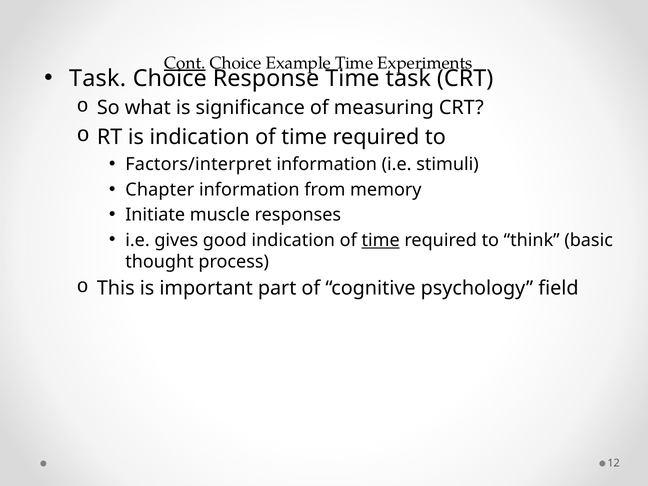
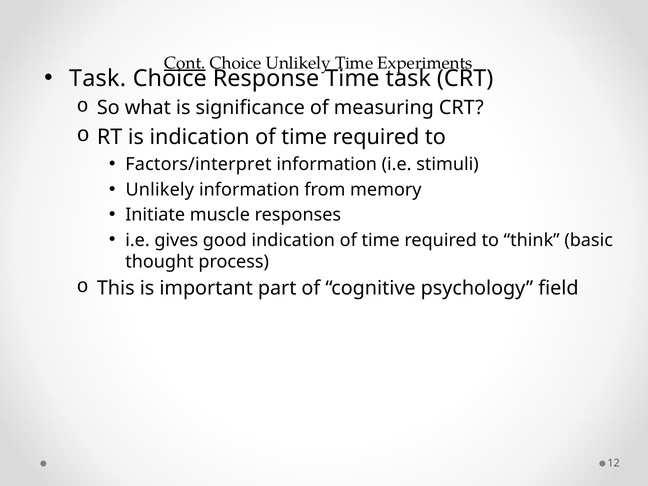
Choice Example: Example -> Unlikely
Chapter at (160, 190): Chapter -> Unlikely
time at (381, 240) underline: present -> none
